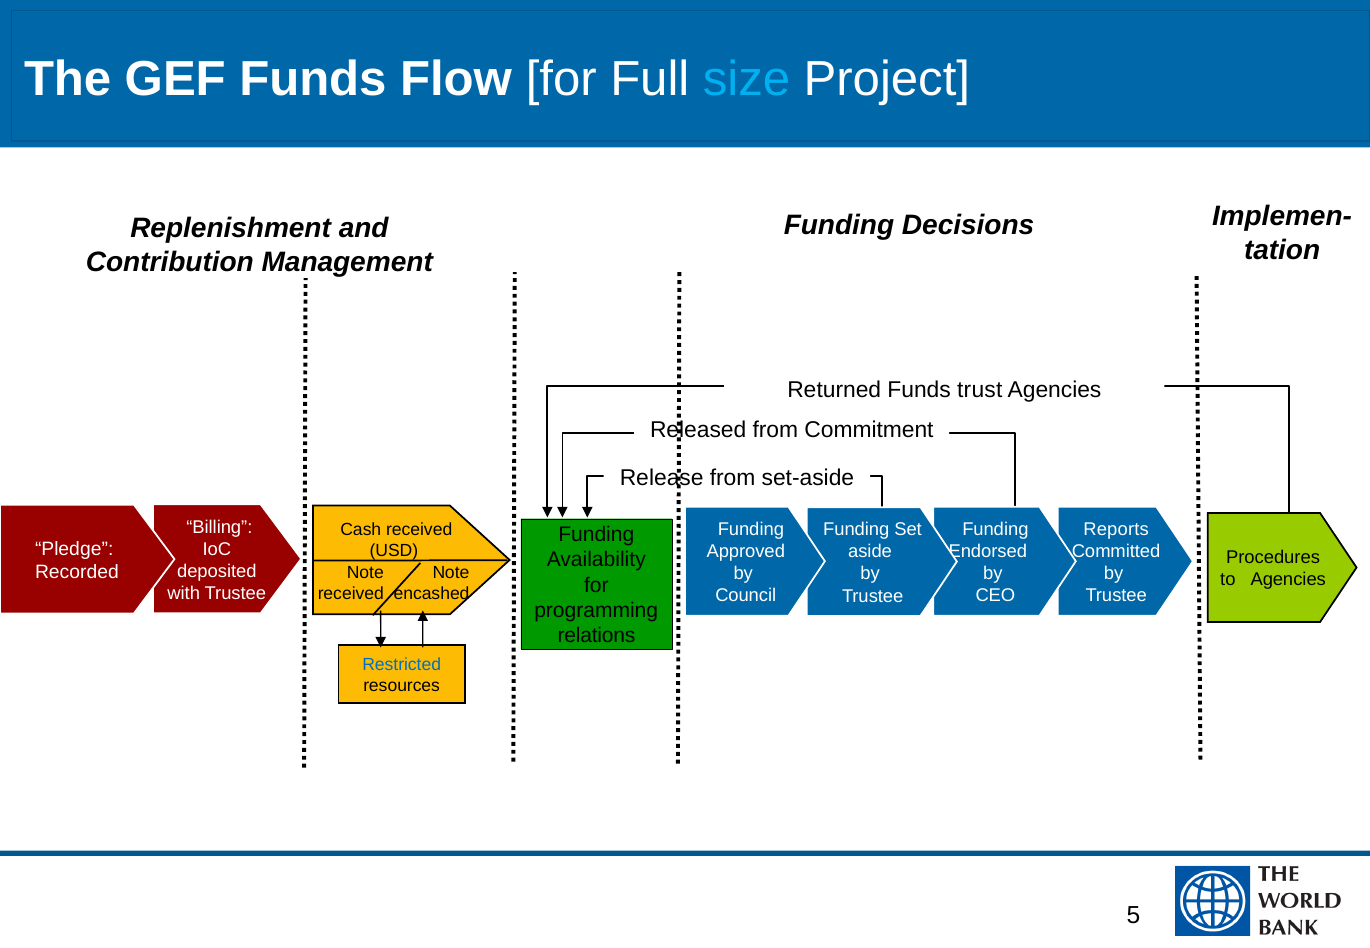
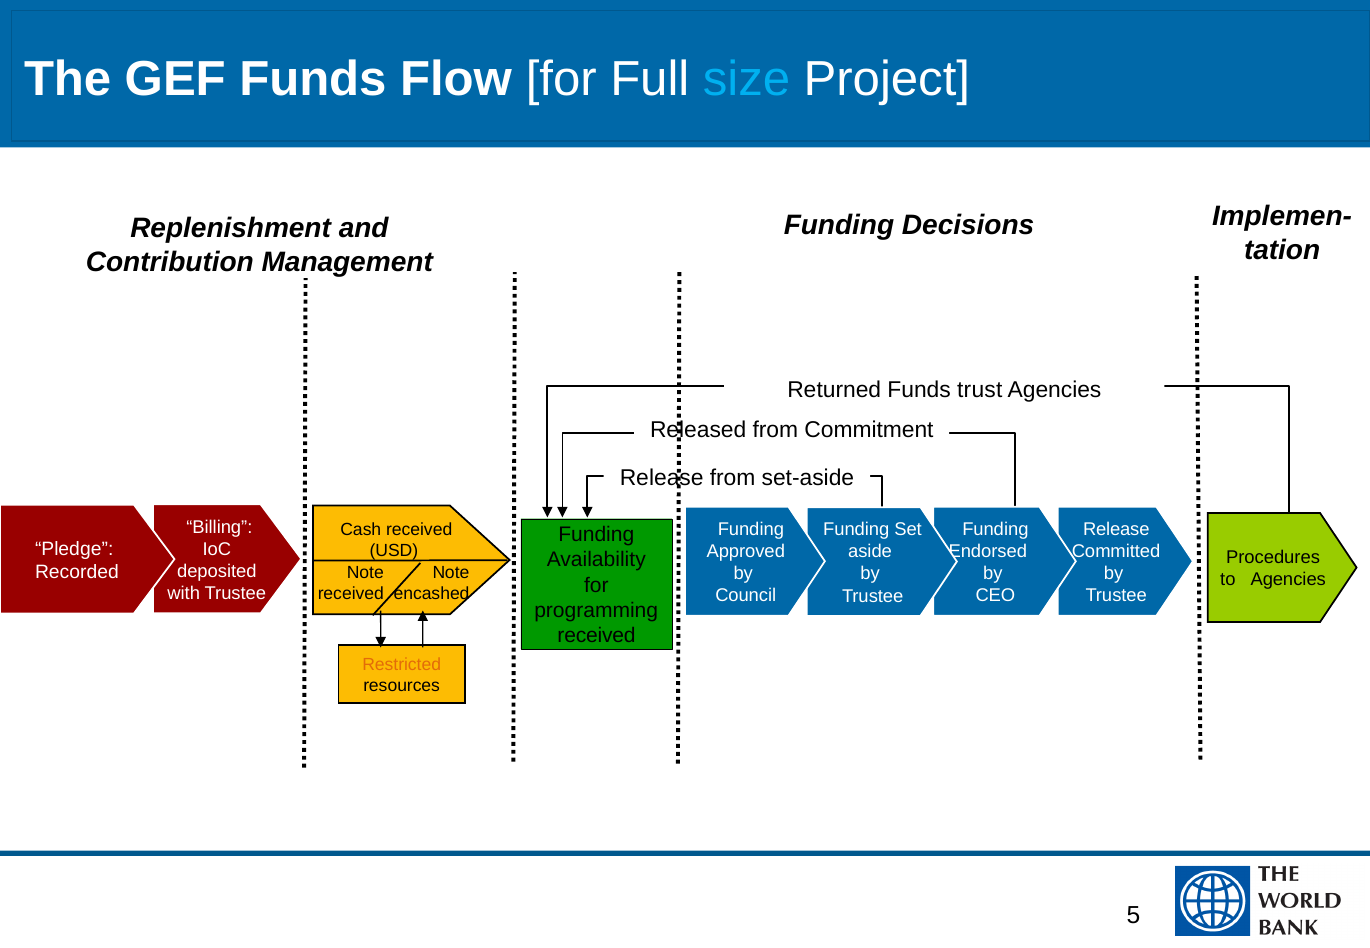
Reports at (1116, 530): Reports -> Release
relations at (597, 636): relations -> received
Restricted colour: blue -> orange
